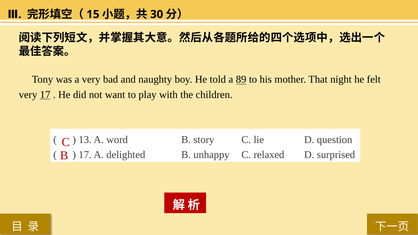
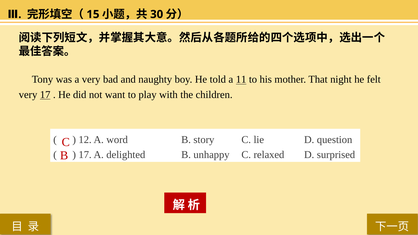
89: 89 -> 11
13: 13 -> 12
